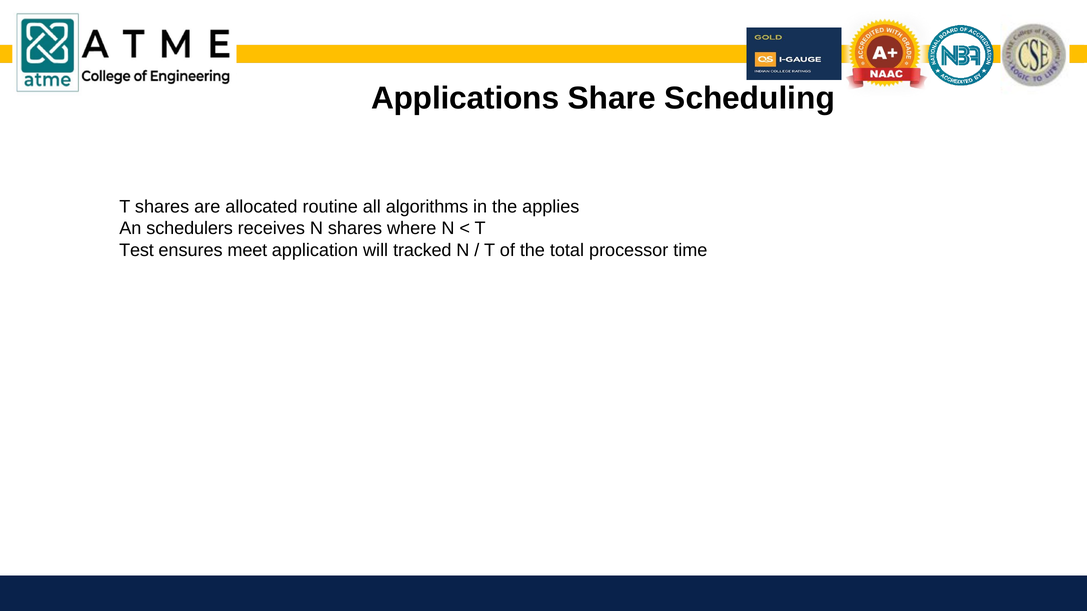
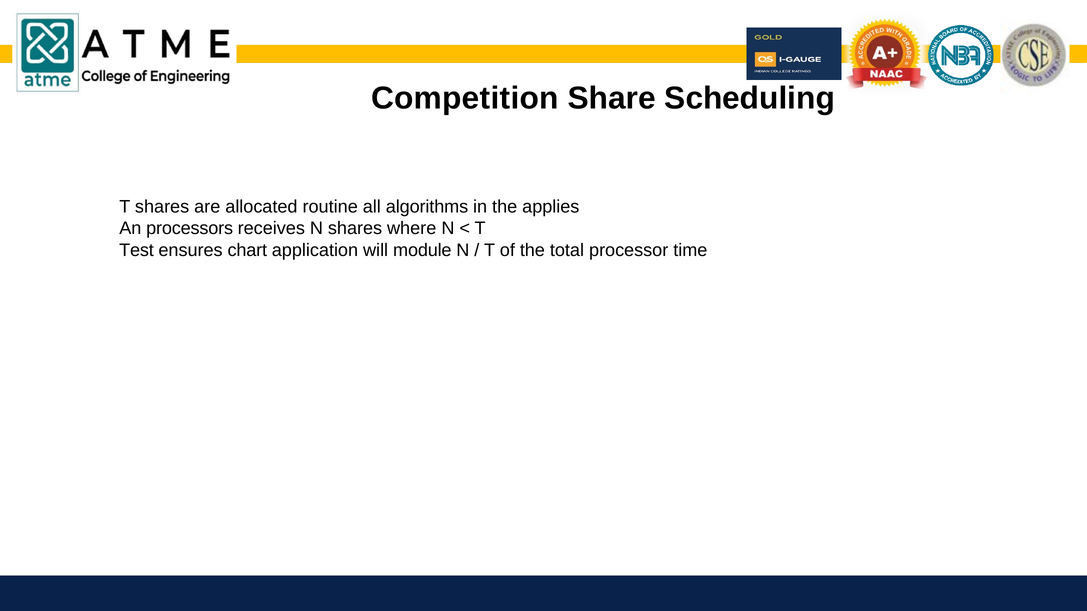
Applications: Applications -> Competition
schedulers: schedulers -> processors
meet: meet -> chart
tracked: tracked -> module
